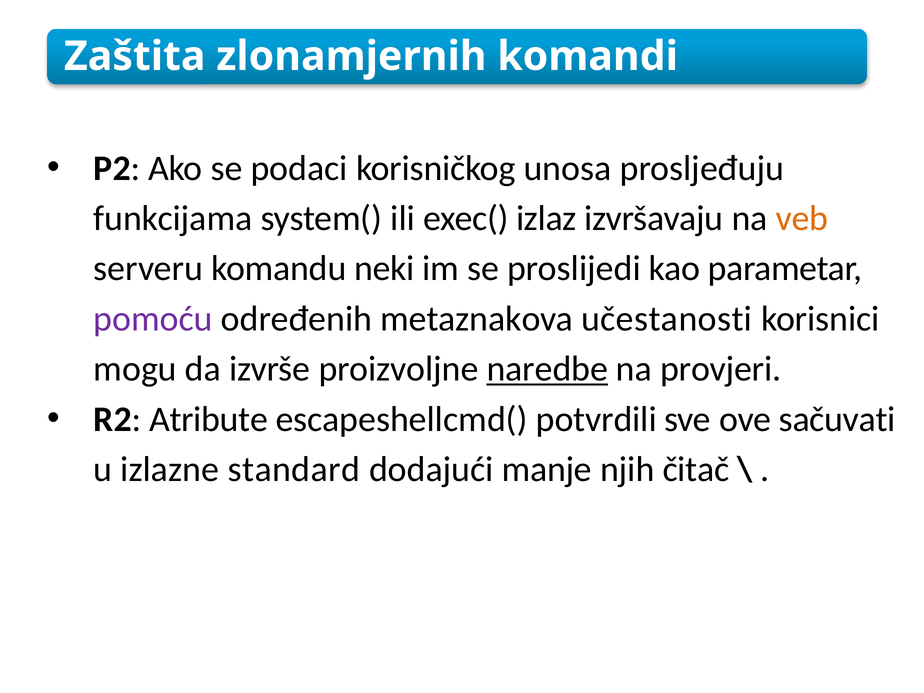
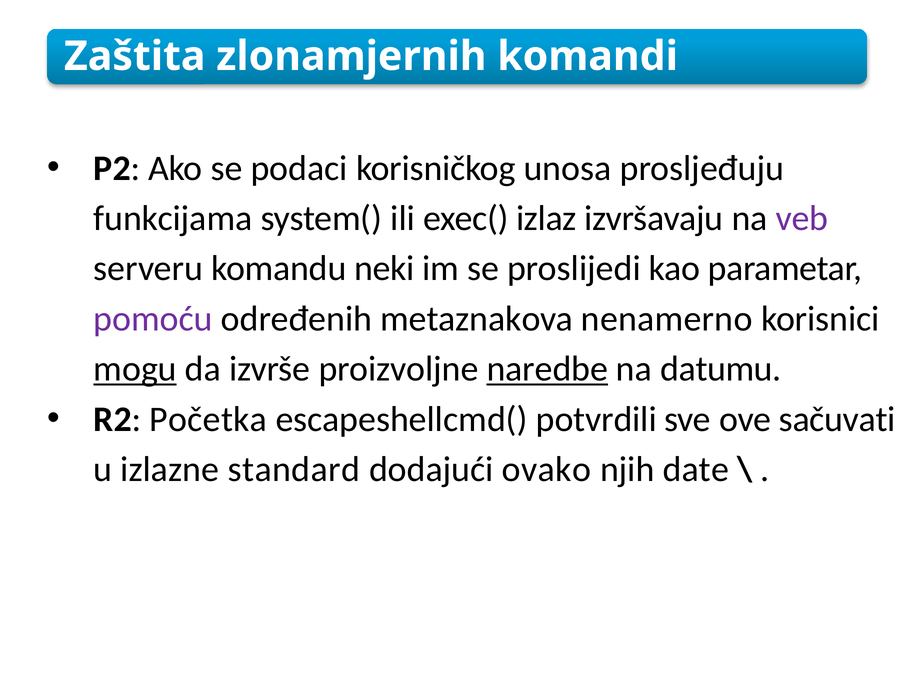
veb colour: orange -> purple
učestanosti: učestanosti -> nenamerno
mogu underline: none -> present
provjeri: provjeri -> datumu
Atribute: Atribute -> Početka
manje: manje -> ovako
čitač: čitač -> date
